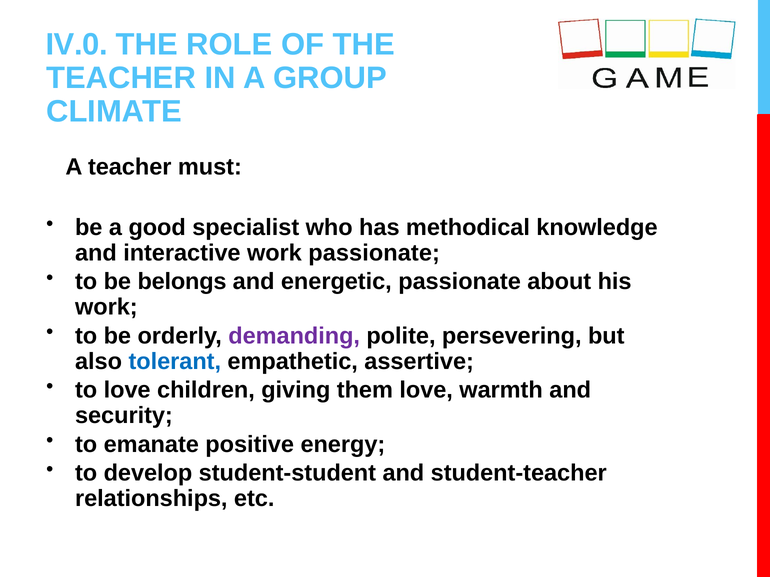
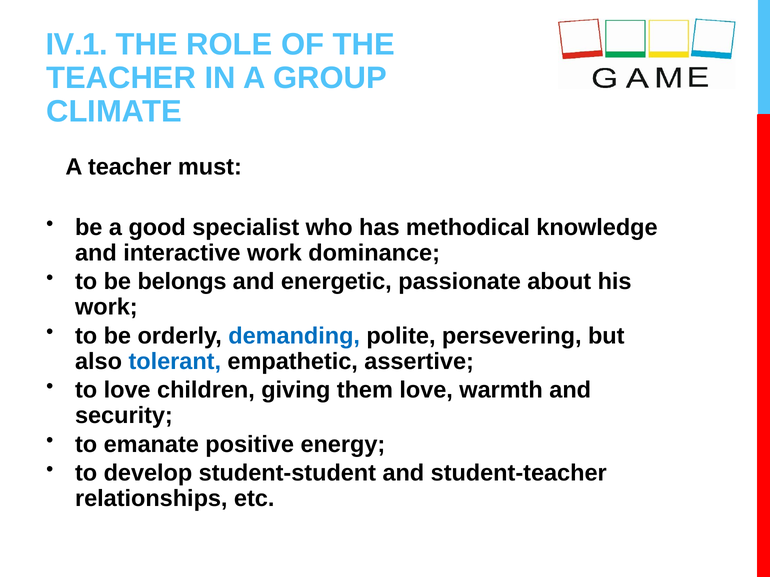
IV.0: IV.0 -> IV.1
work passionate: passionate -> dominance
demanding colour: purple -> blue
